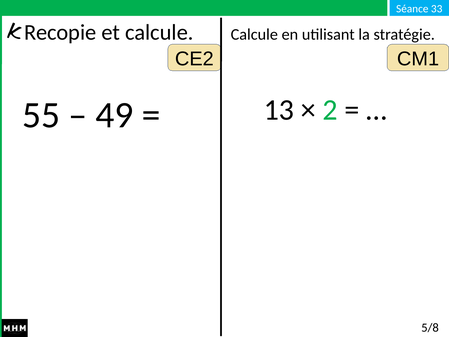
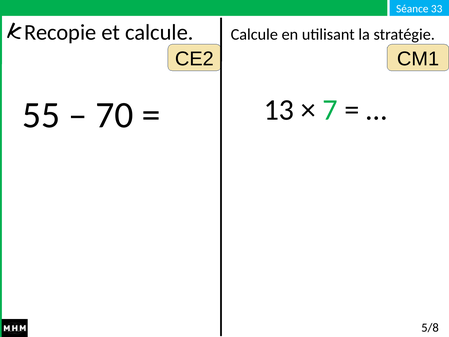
2: 2 -> 7
49: 49 -> 70
